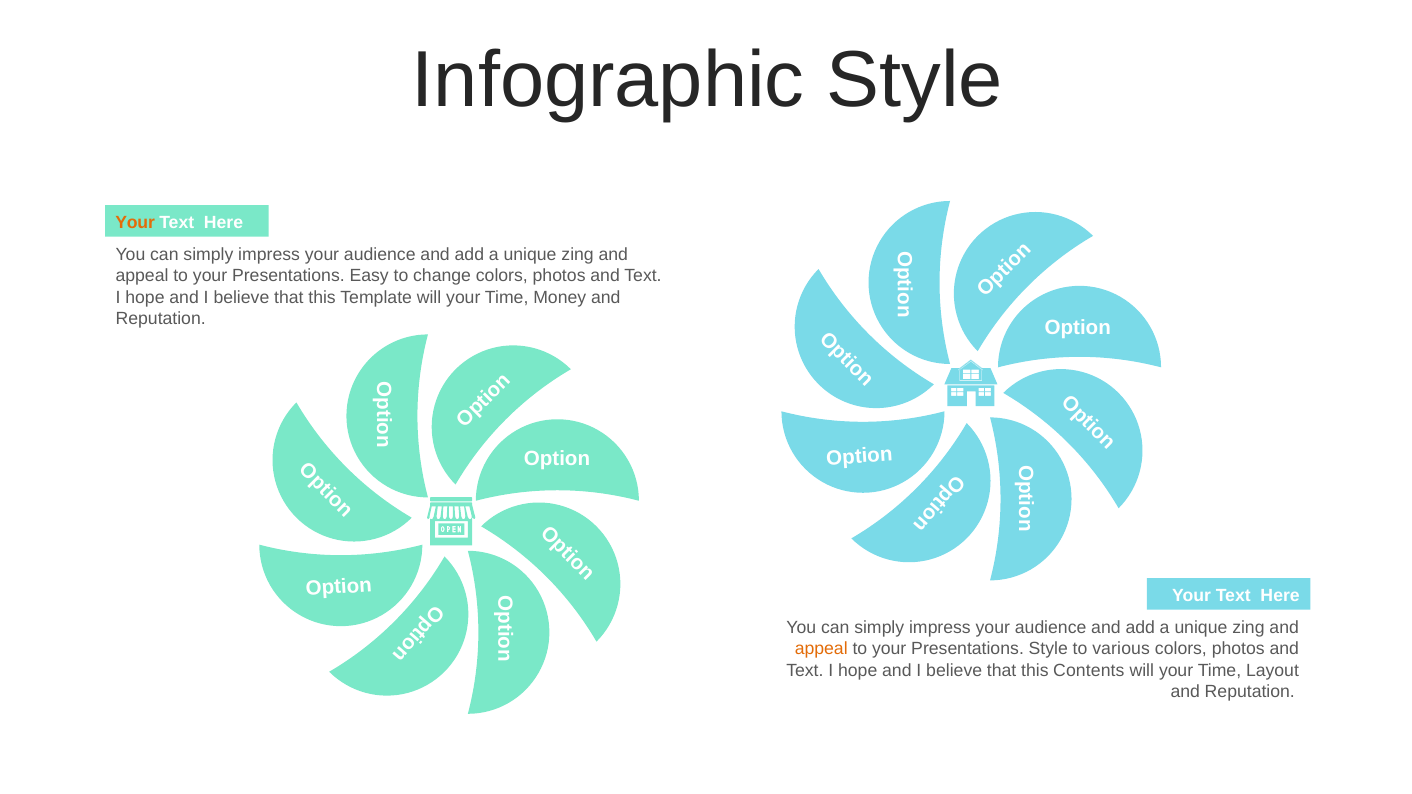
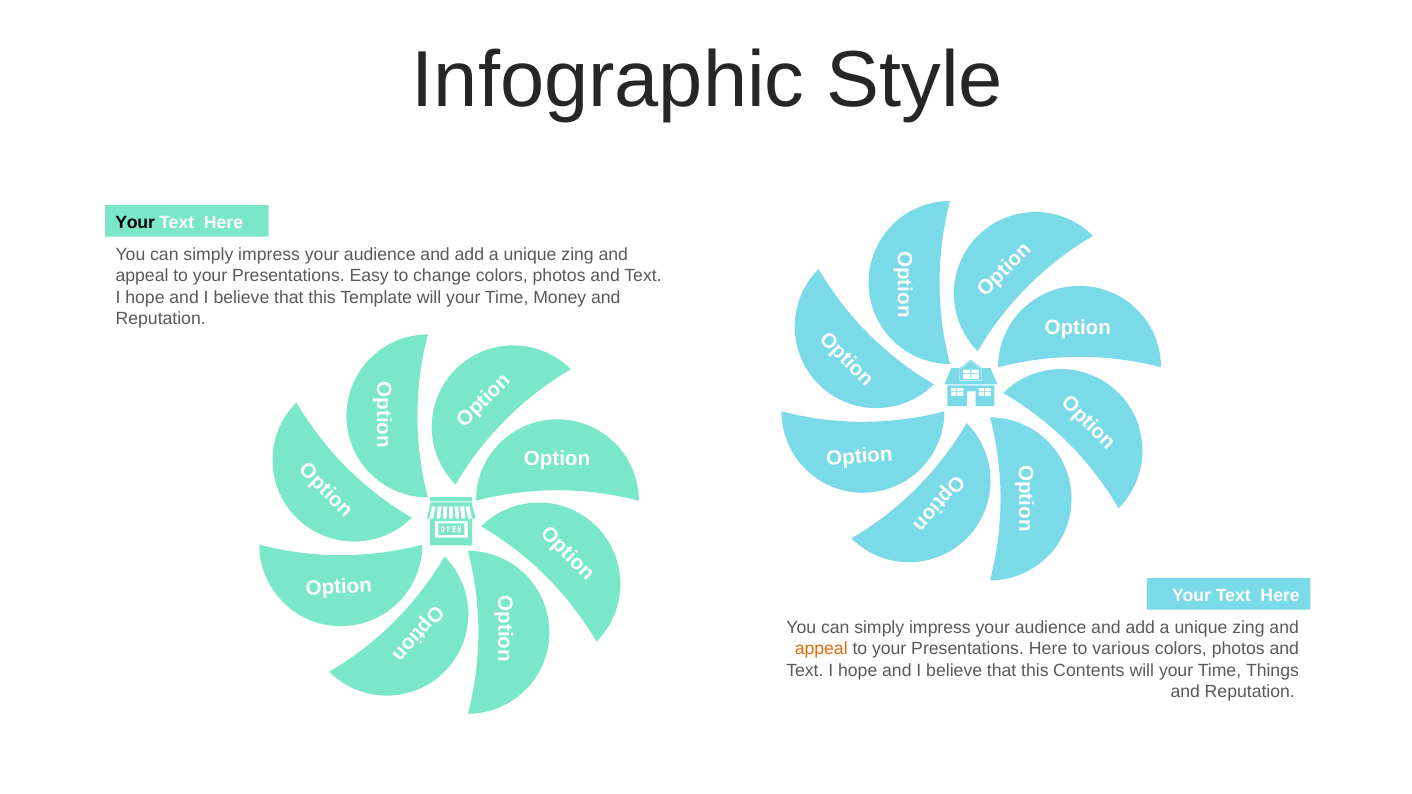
Your at (135, 222) colour: orange -> black
Presentations Style: Style -> Here
Layout: Layout -> Things
